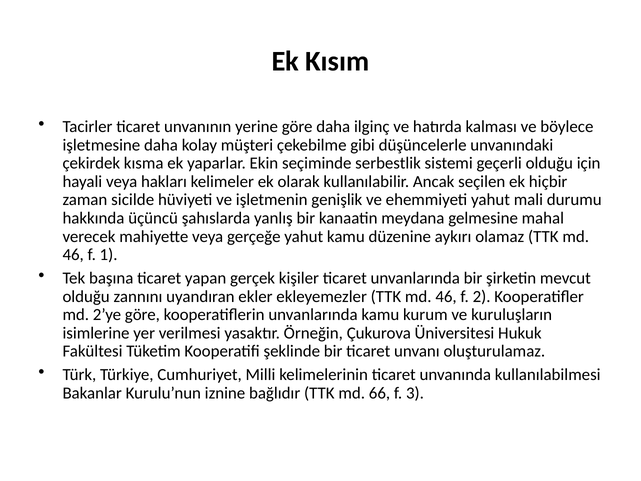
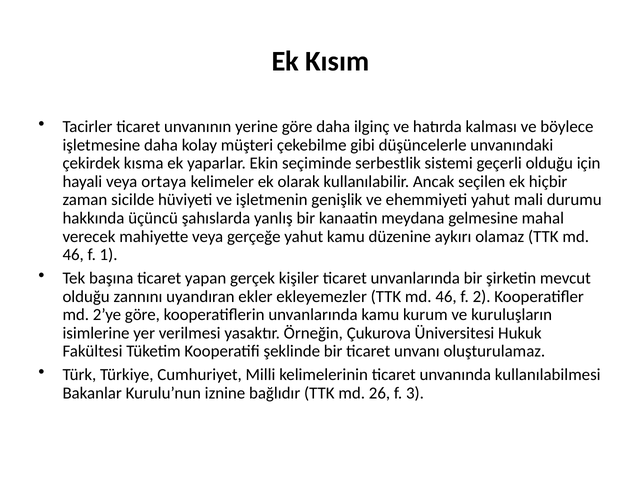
hakları: hakları -> ortaya
66: 66 -> 26
